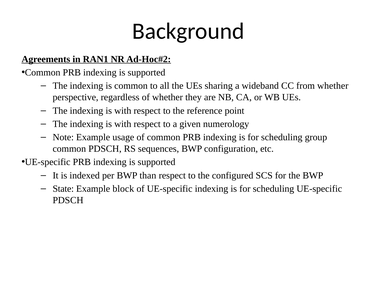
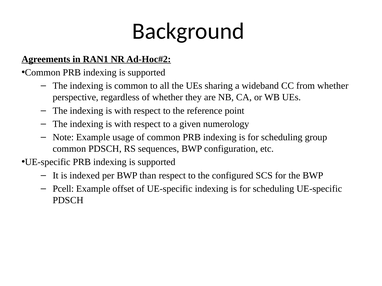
State: State -> Pcell
block: block -> offset
